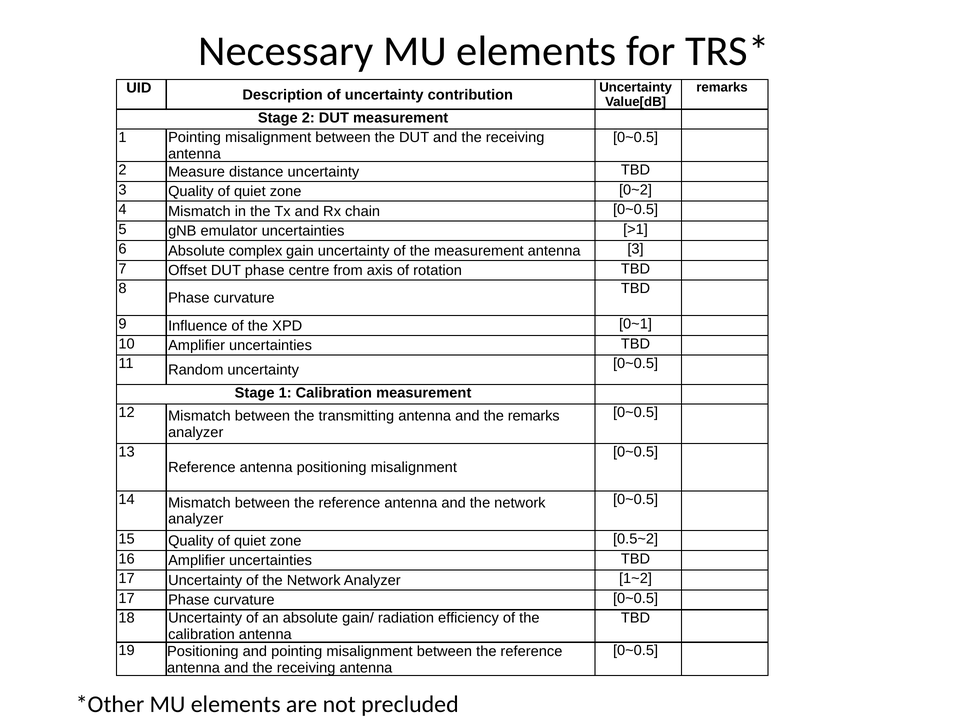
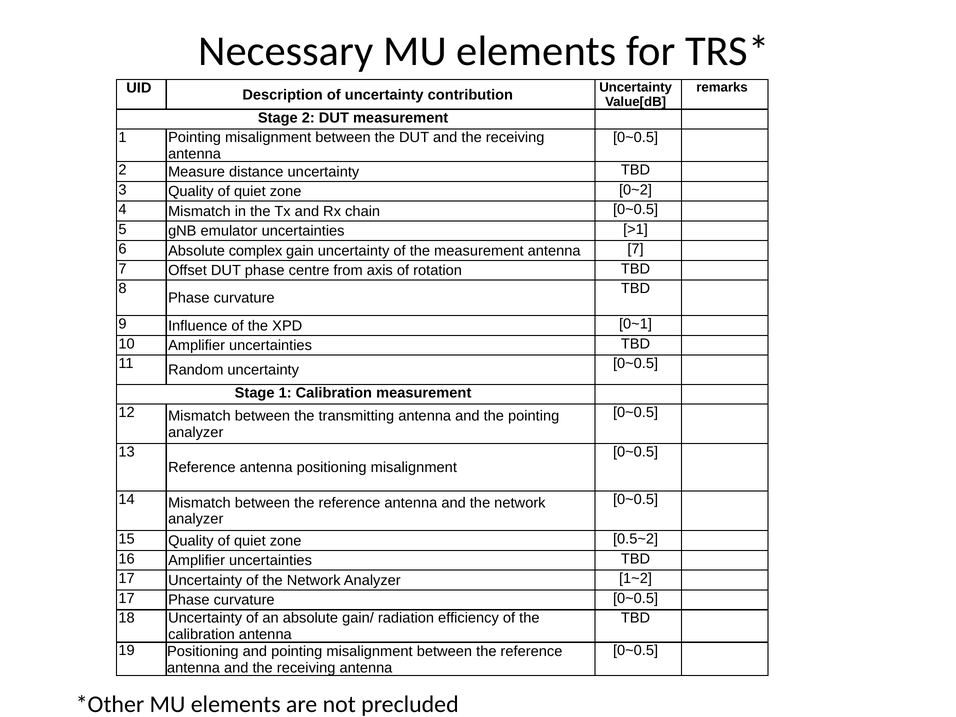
antenna 3: 3 -> 7
the remarks: remarks -> pointing
